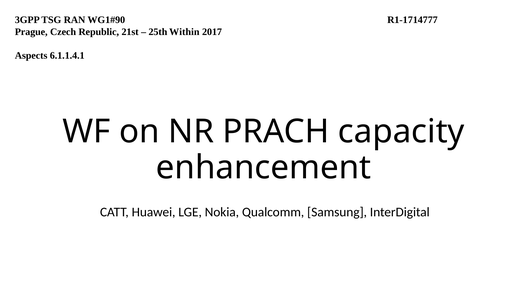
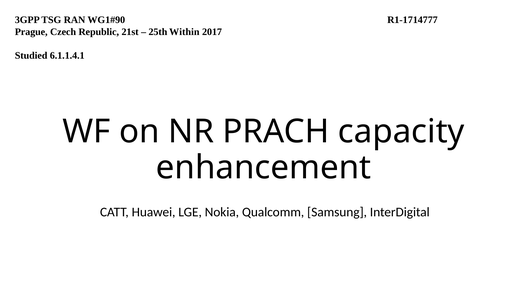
Aspects: Aspects -> Studied
